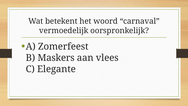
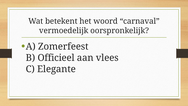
Maskers: Maskers -> Officieel
